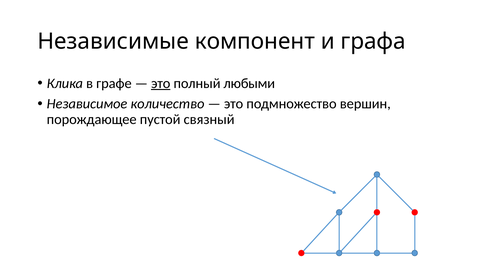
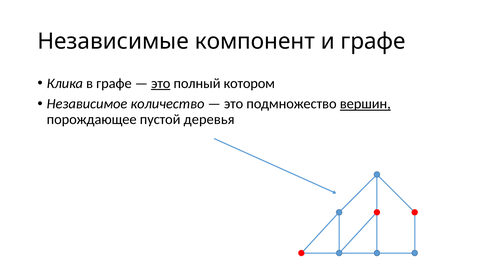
и графа: графа -> графе
любыми: любыми -> котором
вершин underline: none -> present
связный: связный -> деревья
